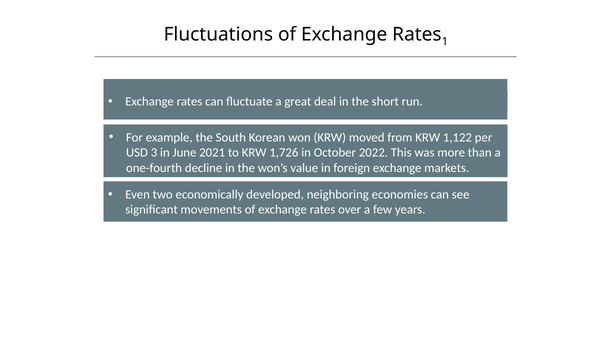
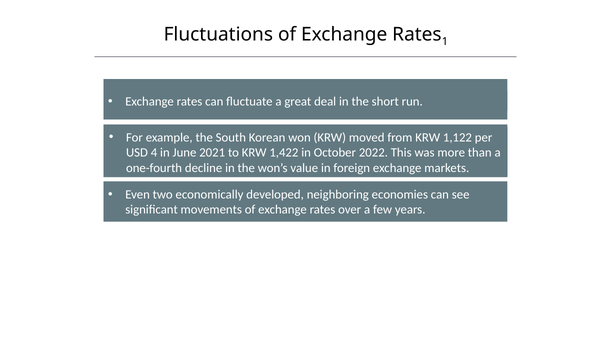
3: 3 -> 4
1,726: 1,726 -> 1,422
